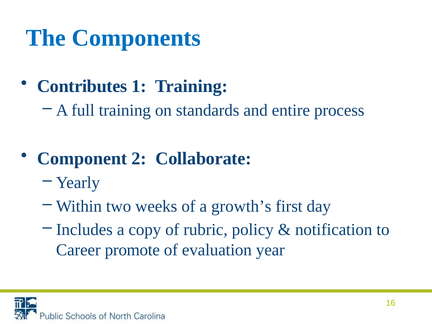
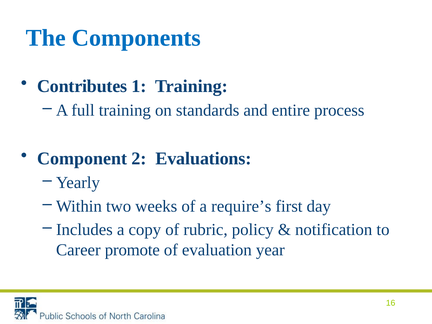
Collaborate: Collaborate -> Evaluations
growth’s: growth’s -> require’s
